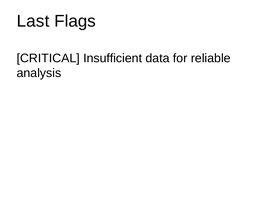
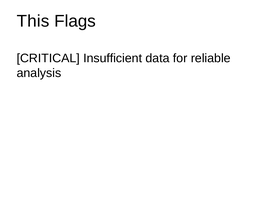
Last: Last -> This
